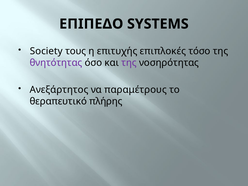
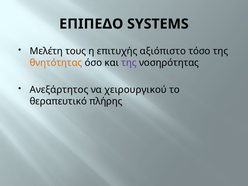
Society: Society -> Μελέτη
επιπλοκές: επιπλοκές -> αξιόπιστο
θνητότητας colour: purple -> orange
παραμέτρους: παραμέτρους -> χειρουργικού
